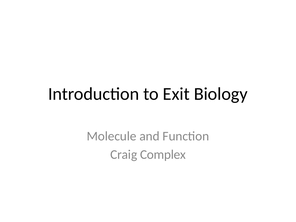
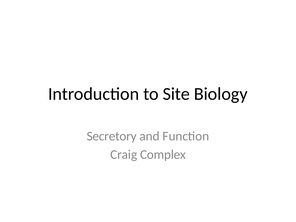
Exit: Exit -> Site
Molecule: Molecule -> Secretory
